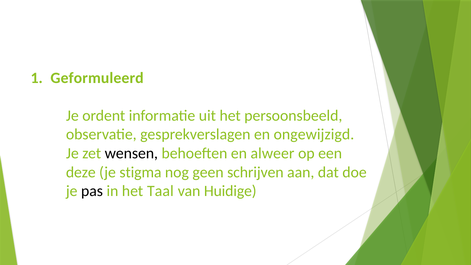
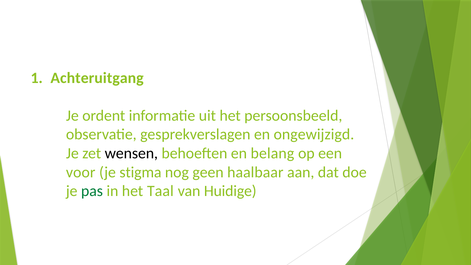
Geformuleerd: Geformuleerd -> Achteruitgang
alweer: alweer -> belang
deze: deze -> voor
schrijven: schrijven -> haalbaar
pas colour: black -> green
